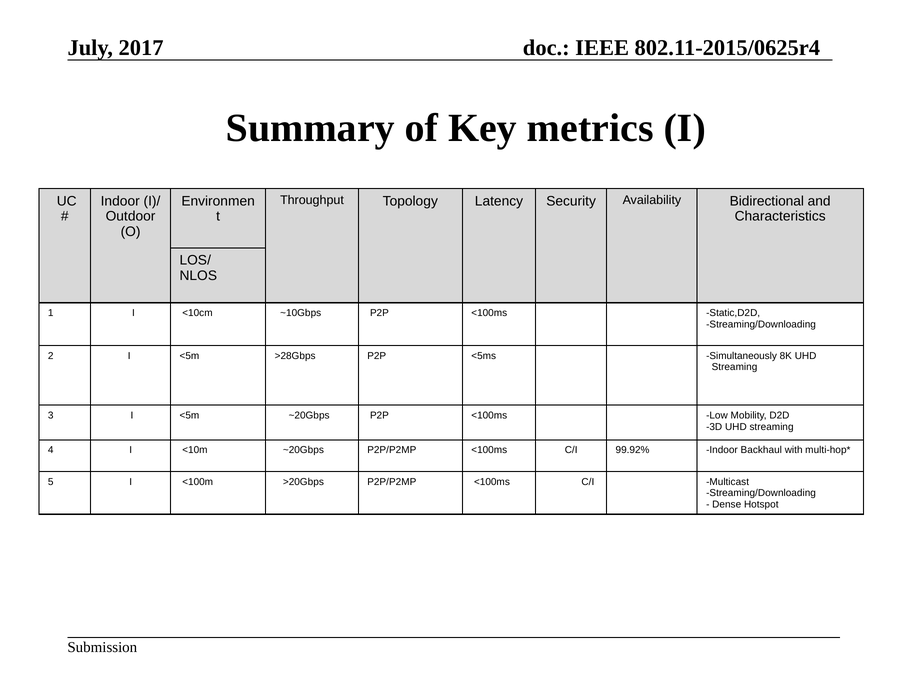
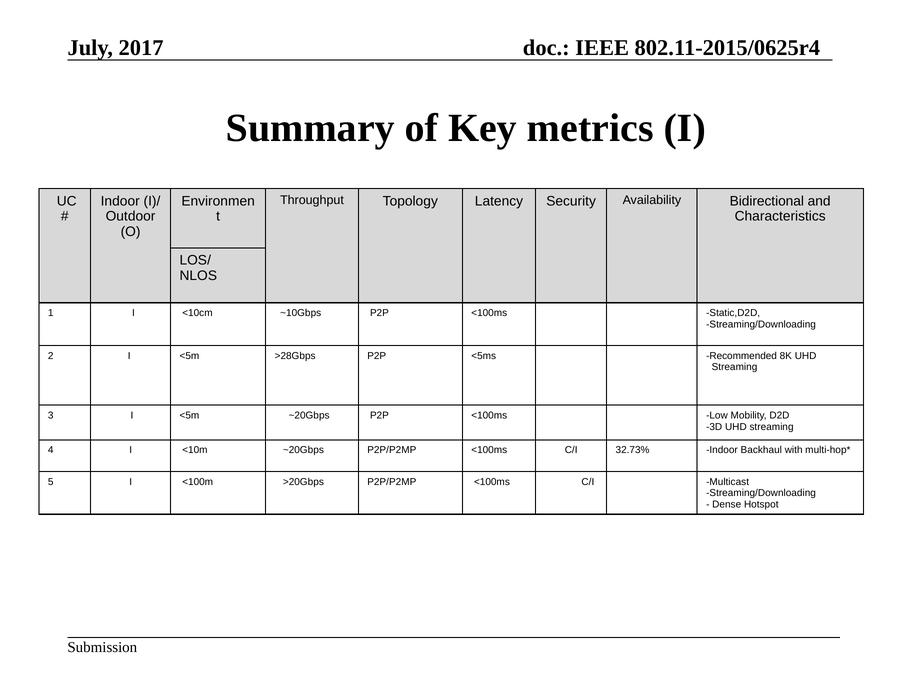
Simultaneously: Simultaneously -> Recommended
99.92%: 99.92% -> 32.73%
